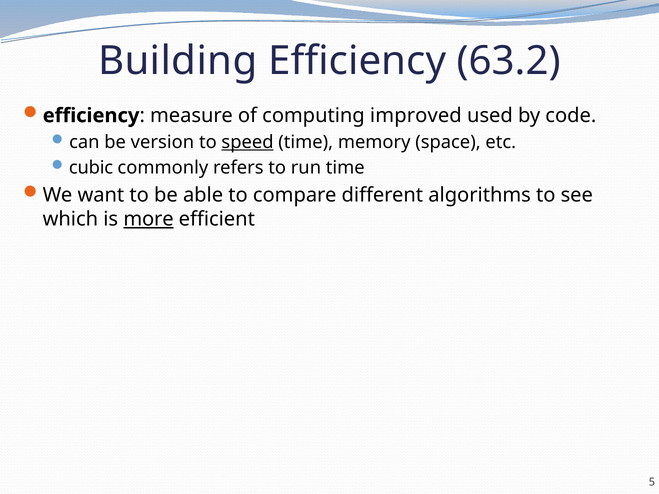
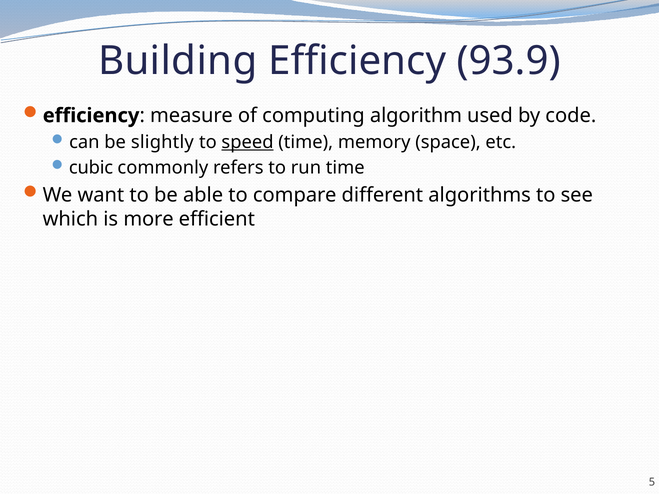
63.2: 63.2 -> 93.9
improved: improved -> algorithm
version: version -> slightly
more underline: present -> none
